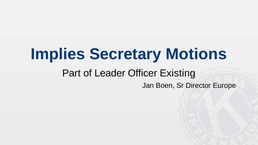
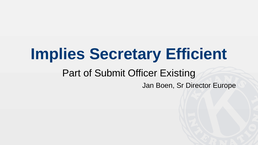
Motions: Motions -> Efficient
Leader: Leader -> Submit
